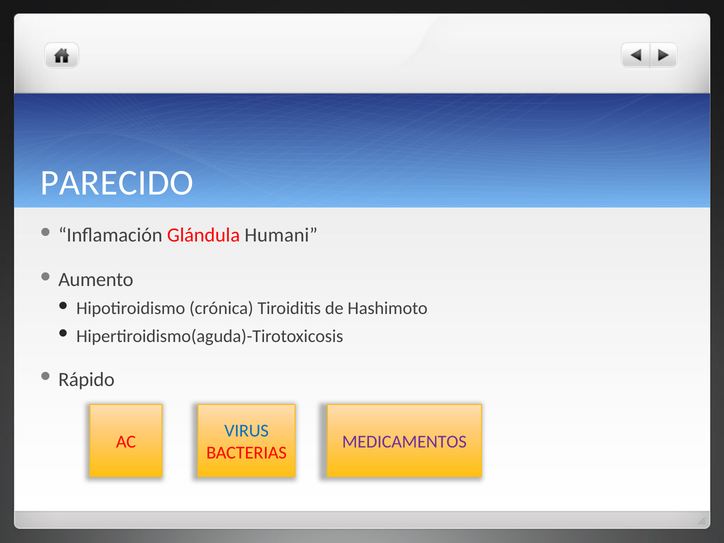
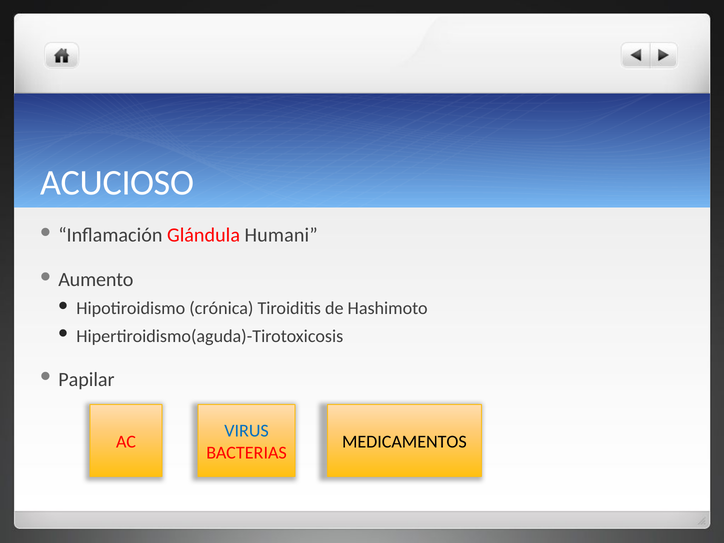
PARECIDO: PARECIDO -> ACUCIOSO
Rápido: Rápido -> Papilar
MEDICAMENTOS colour: purple -> black
